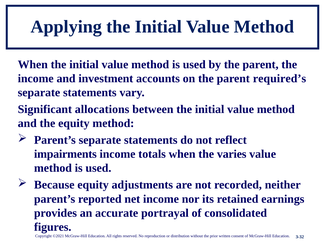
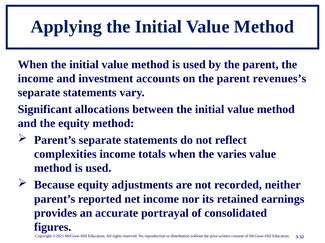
required’s: required’s -> revenues’s
impairments: impairments -> complexities
